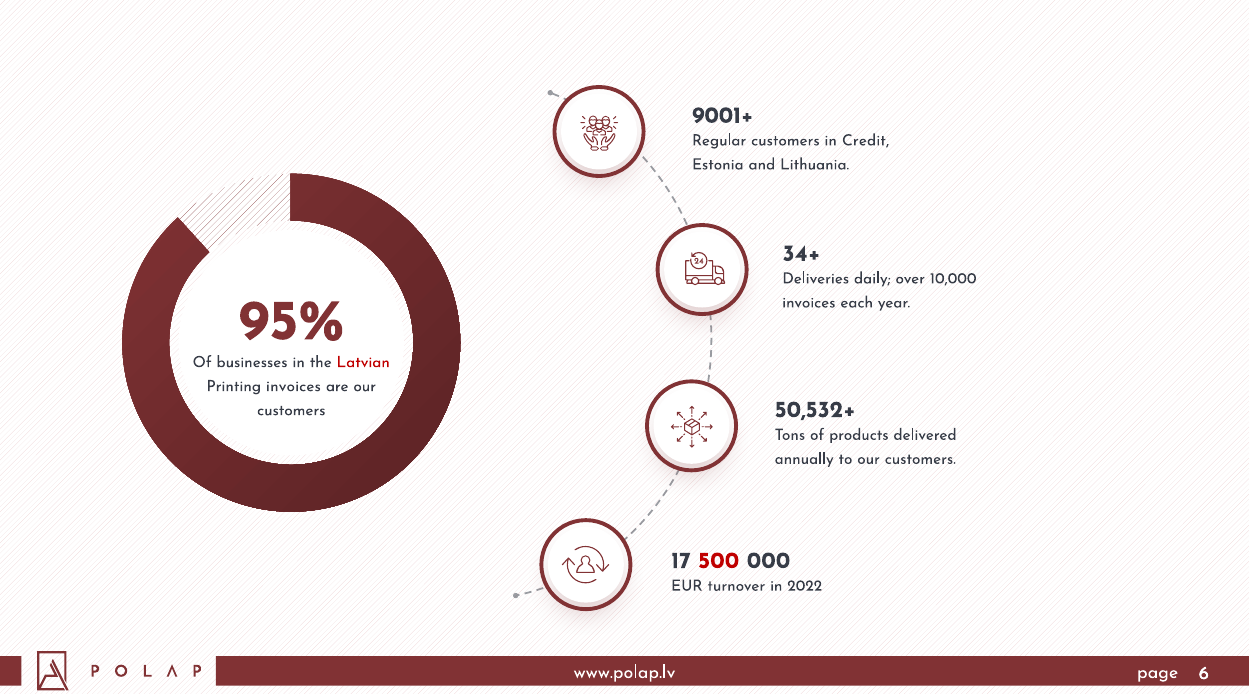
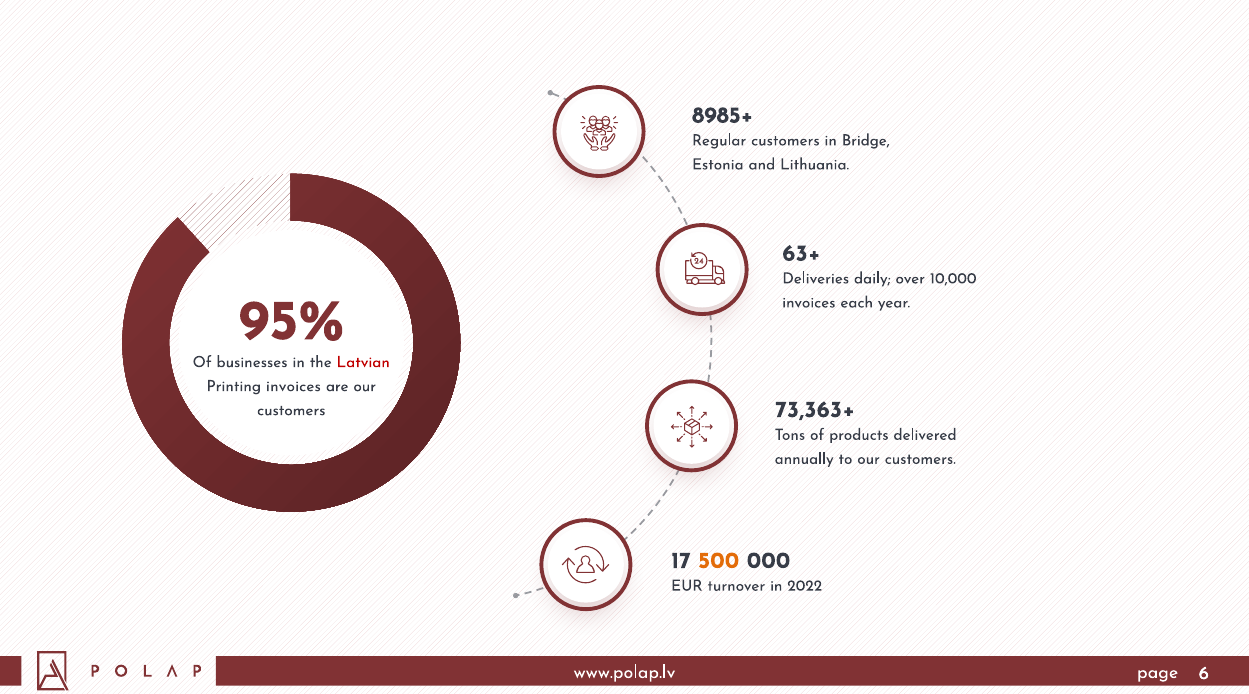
9001+: 9001+ -> 8985+
Credit: Credit -> Bridge
34+: 34+ -> 63+
50,532+: 50,532+ -> 73,363+
500 colour: red -> orange
